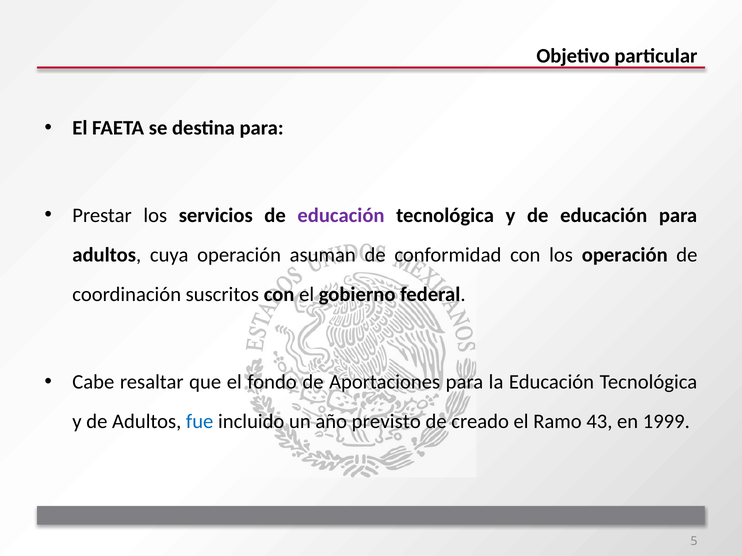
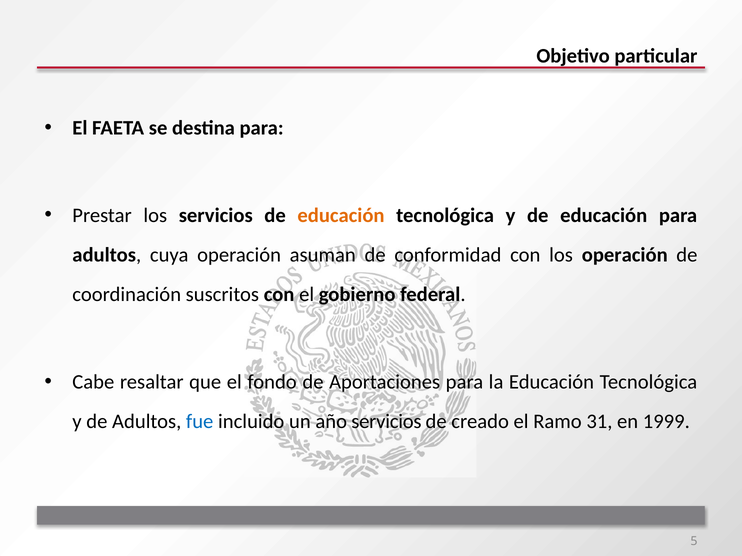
educación at (341, 216) colour: purple -> orange
año previsto: previsto -> servicios
43: 43 -> 31
